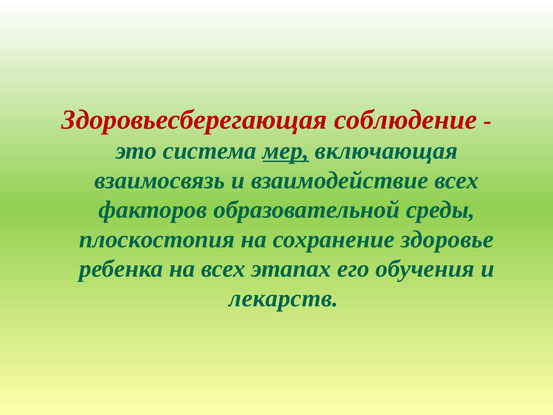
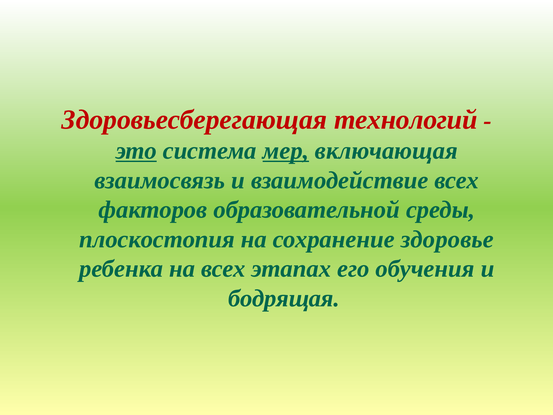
соблюдение: соблюдение -> технологий
это underline: none -> present
лекарств: лекарств -> бодрящая
